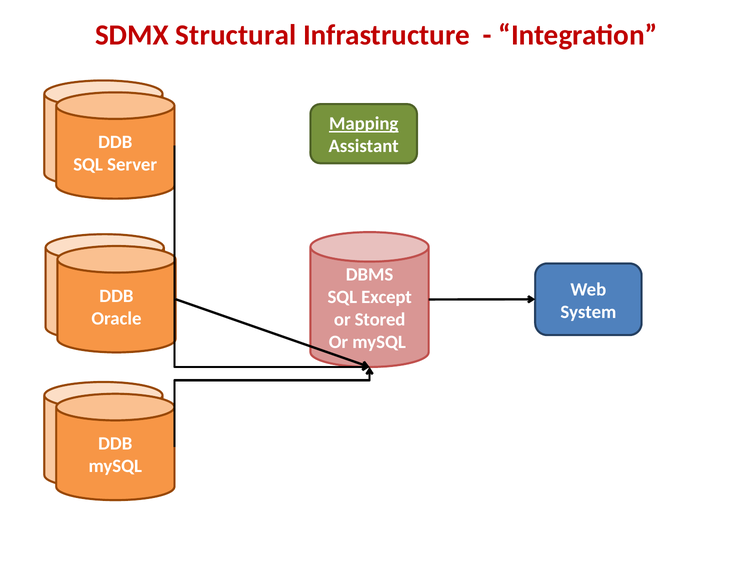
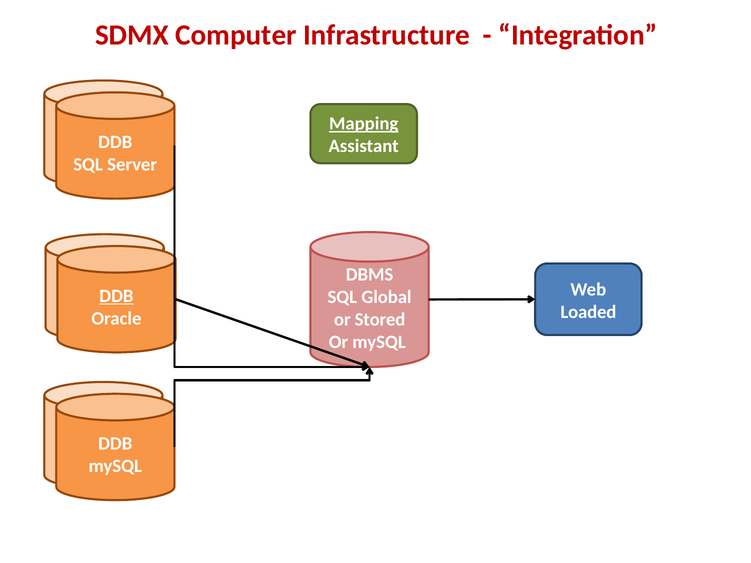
Structural: Structural -> Computer
DDB at (116, 296) underline: none -> present
Except: Except -> Global
System: System -> Loaded
